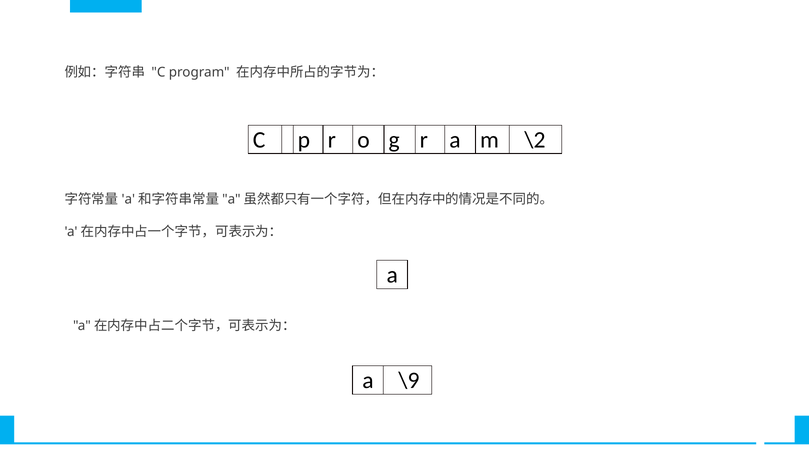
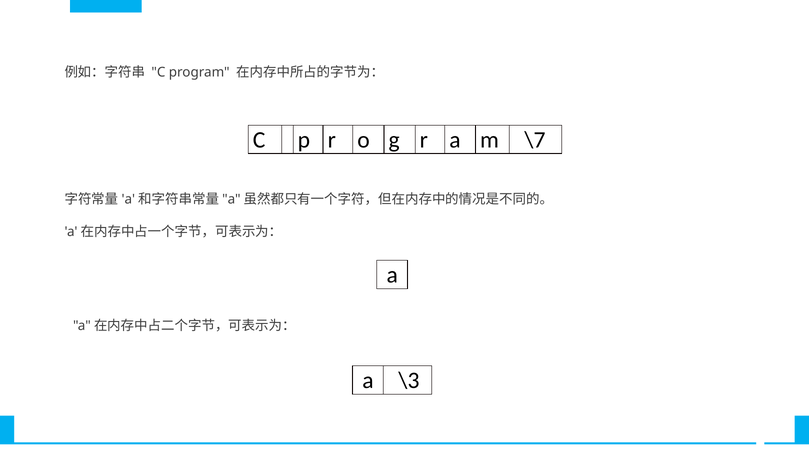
\2: \2 -> \7
\9: \9 -> \3
